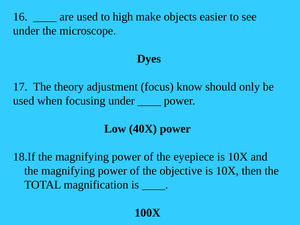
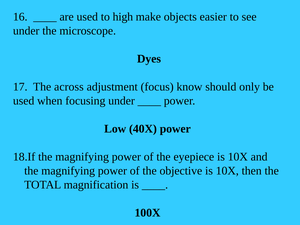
theory: theory -> across
